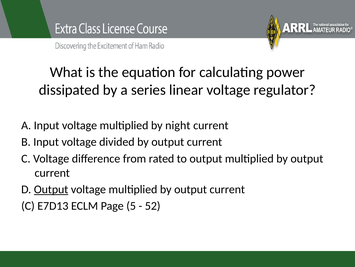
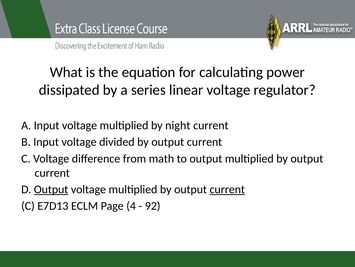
rated: rated -> math
current at (227, 189) underline: none -> present
5: 5 -> 4
52: 52 -> 92
